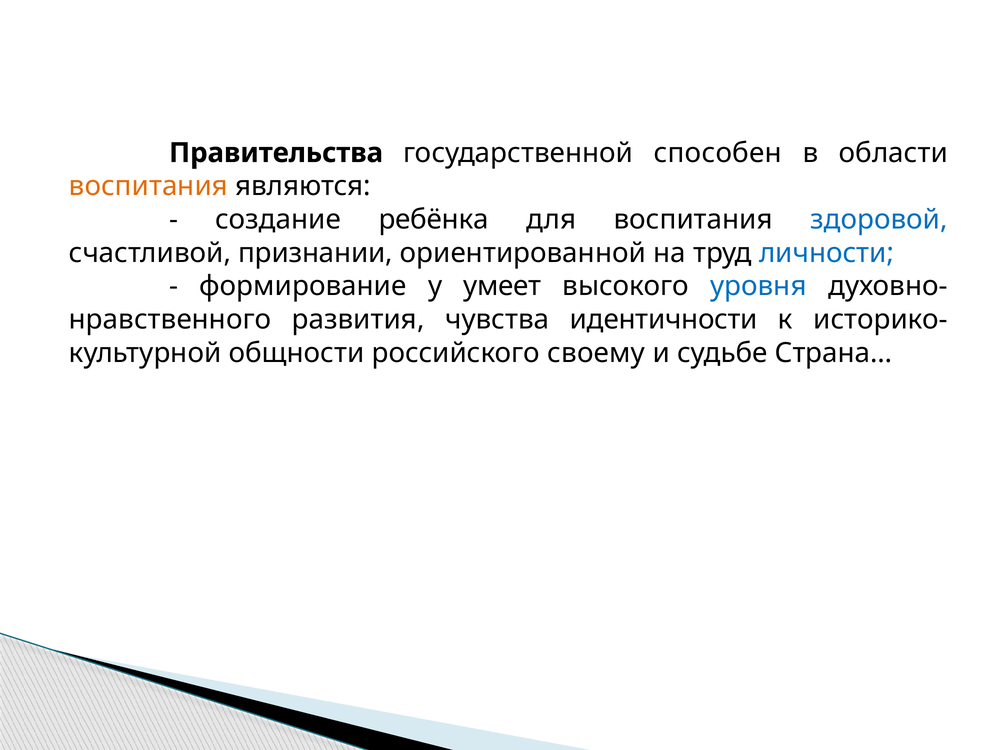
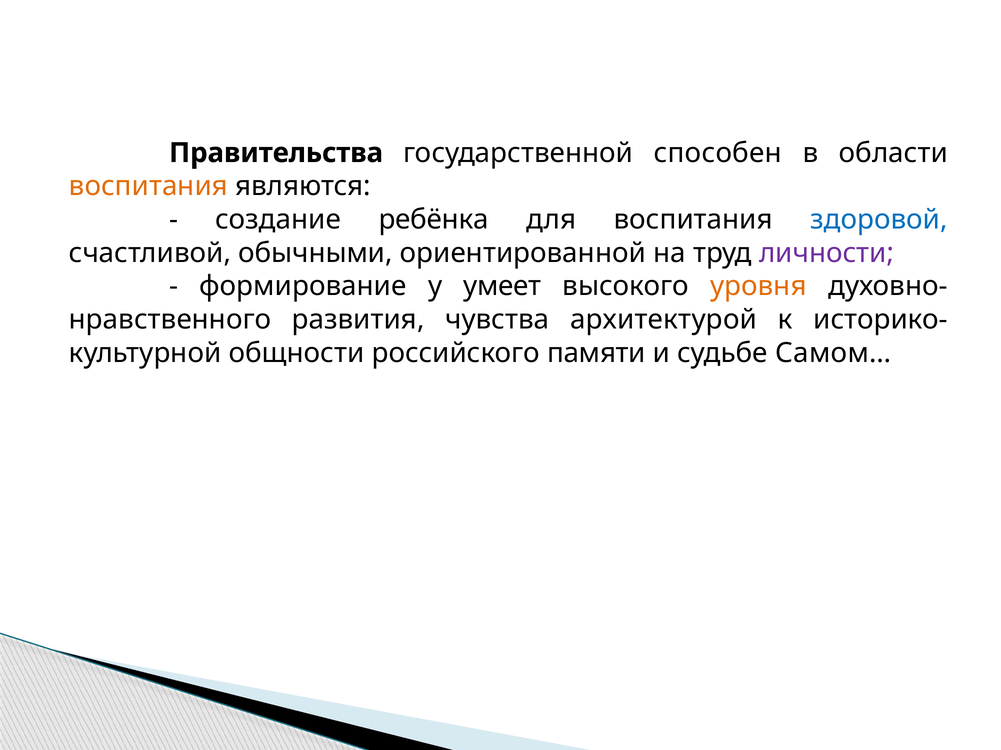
признании: признании -> обычными
личности colour: blue -> purple
уровня colour: blue -> orange
идентичности: идентичности -> архитектурой
своему: своему -> памяти
Страна…: Страна… -> Самом…
